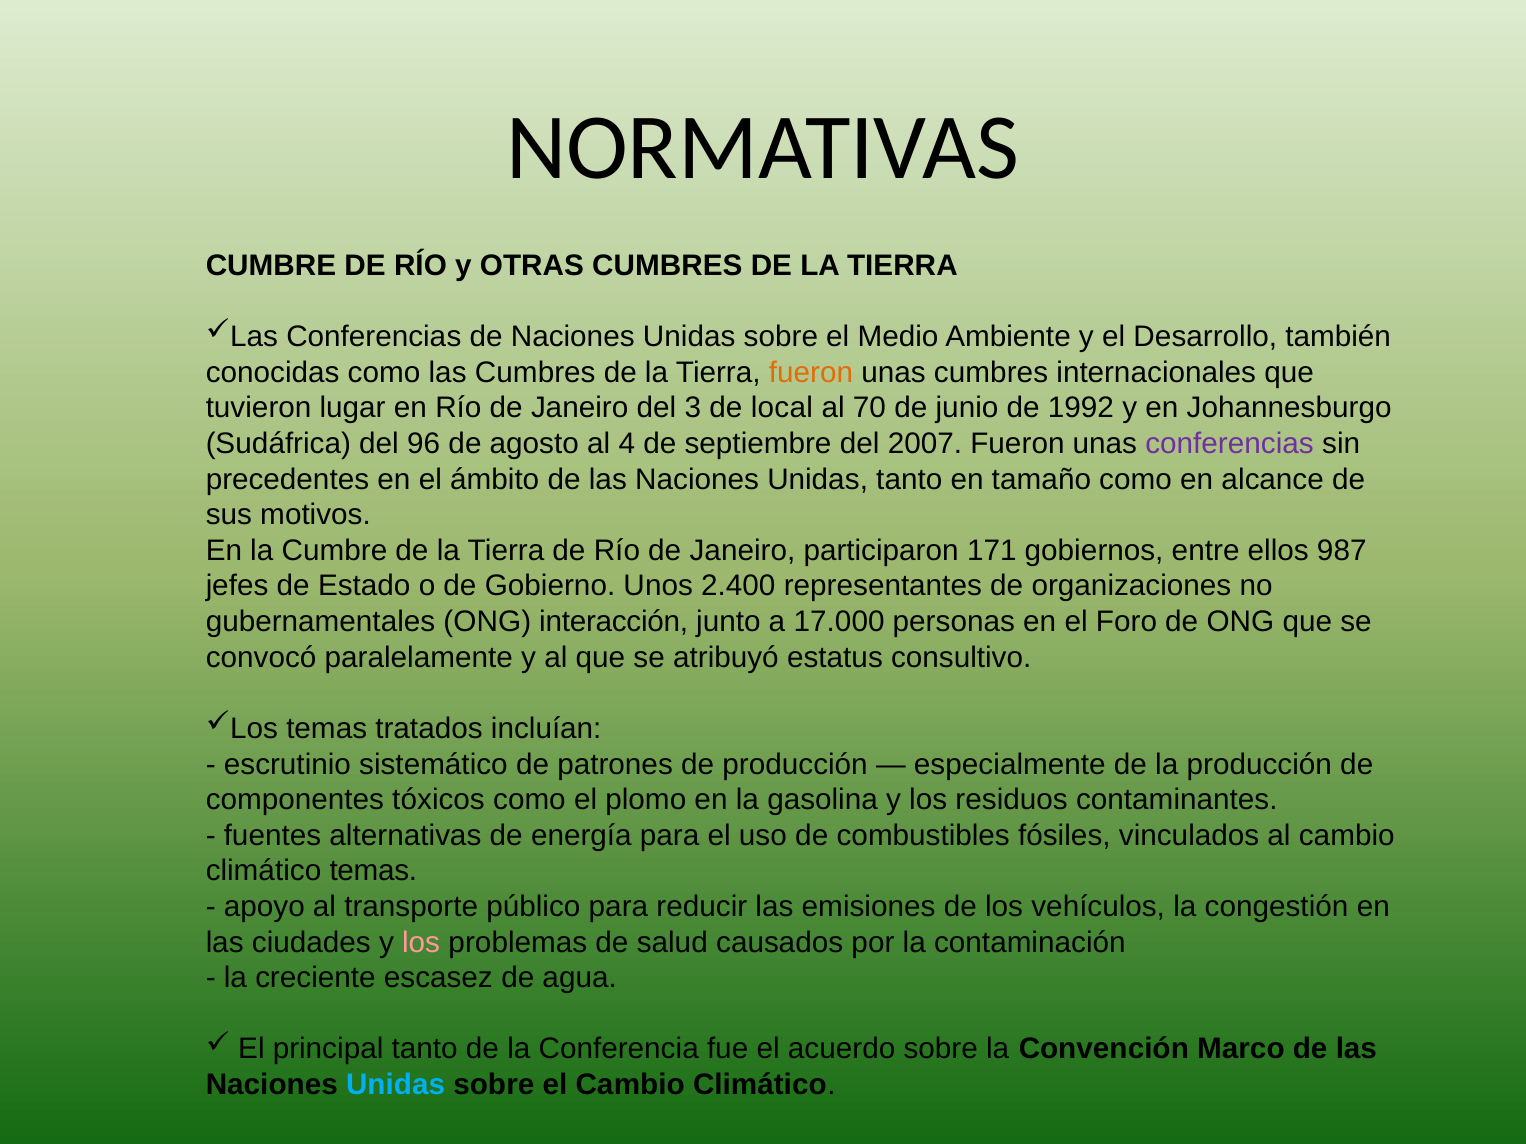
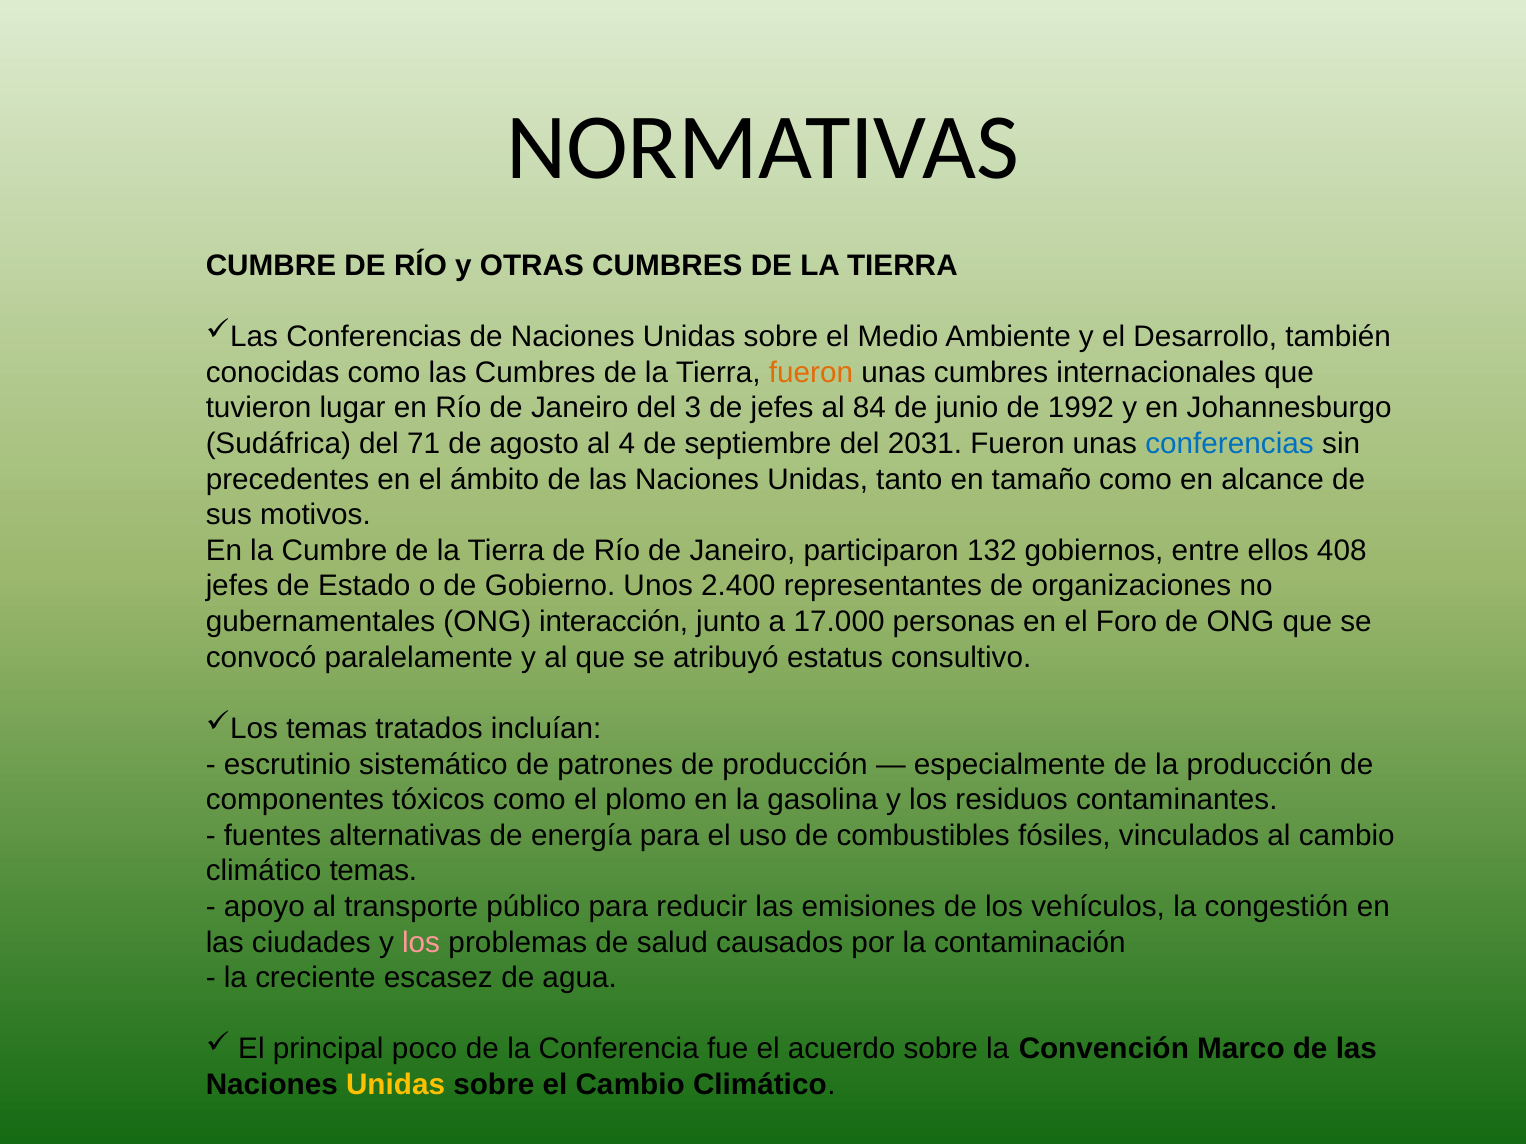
de local: local -> jefes
70: 70 -> 84
96: 96 -> 71
2007: 2007 -> 2031
conferencias at (1230, 444) colour: purple -> blue
171: 171 -> 132
987: 987 -> 408
principal tanto: tanto -> poco
Unidas at (396, 1085) colour: light blue -> yellow
